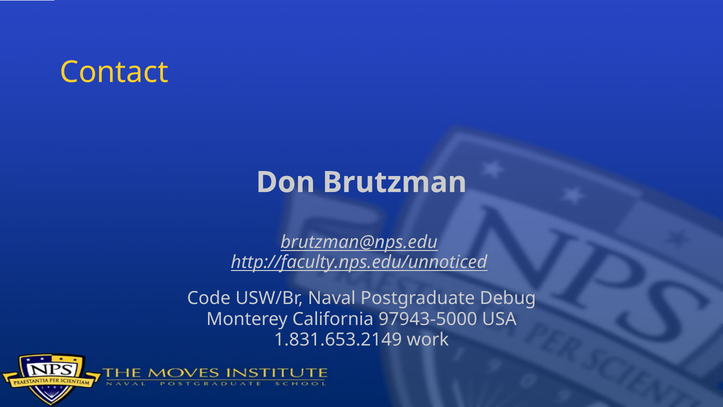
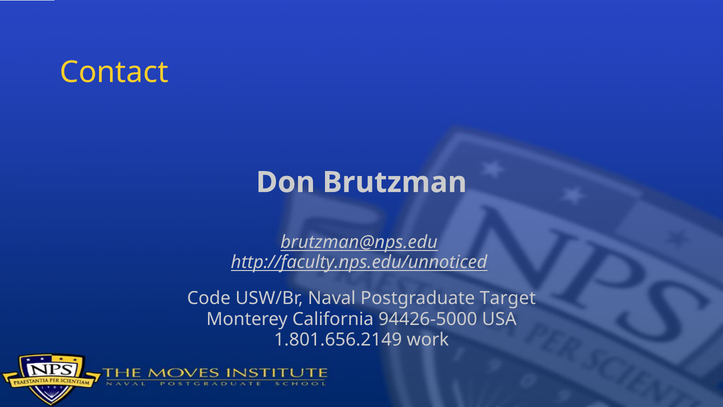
Debug: Debug -> Target
97943-5000: 97943-5000 -> 94426-5000
1.831.653.2149: 1.831.653.2149 -> 1.801.656.2149
